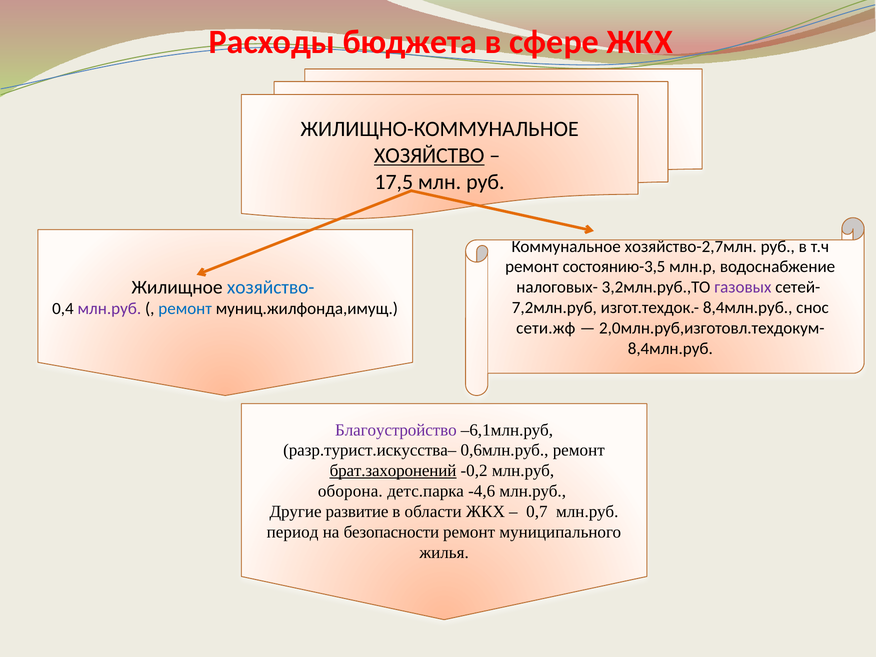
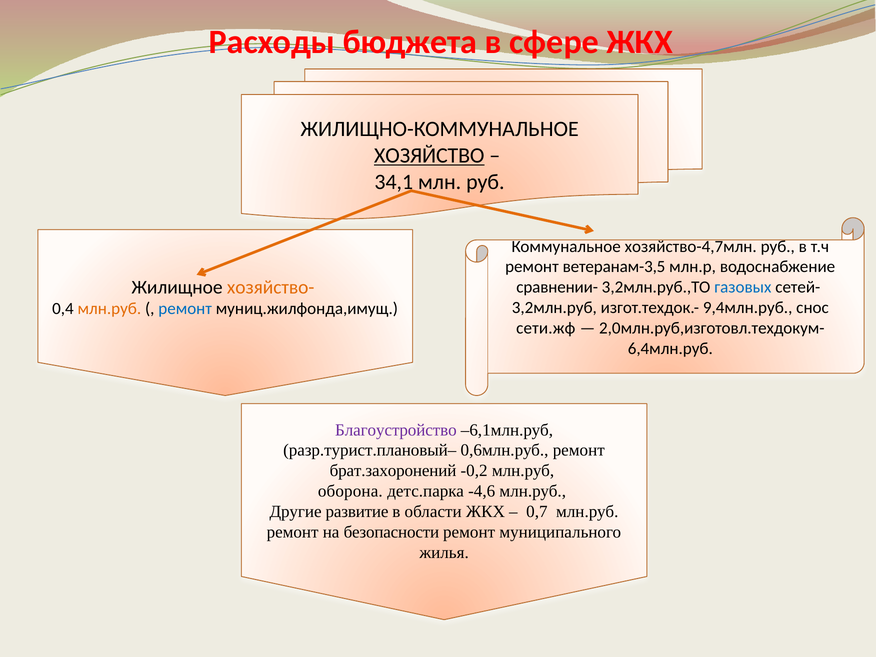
17,5: 17,5 -> 34,1
хозяйство-2,7млн: хозяйство-2,7млн -> хозяйство-4,7млн
состоянию-3,5: состоянию-3,5 -> ветеранам-3,5
хозяйство- colour: blue -> orange
налоговых-: налоговых- -> сравнении-
газовых colour: purple -> blue
7,2млн.руб: 7,2млн.руб -> 3,2млн.руб
изгот.техдок.- 8,4млн.руб: 8,4млн.руб -> 9,4млн.руб
млн.руб at (109, 309) colour: purple -> orange
8,4млн.руб at (670, 349): 8,4млн.руб -> 6,4млн.руб
разр.турист.искусства–: разр.турист.искусства– -> разр.турист.плановый–
брат.захоронений underline: present -> none
период at (293, 532): период -> ремонт
